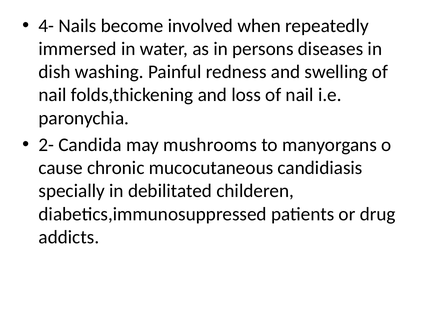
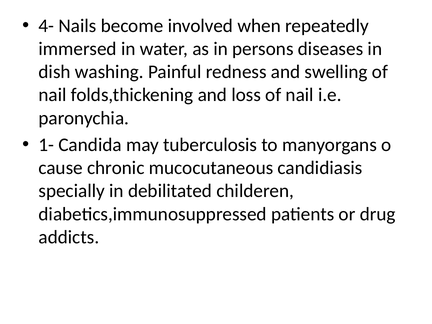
2-: 2- -> 1-
mushrooms: mushrooms -> tuberculosis
